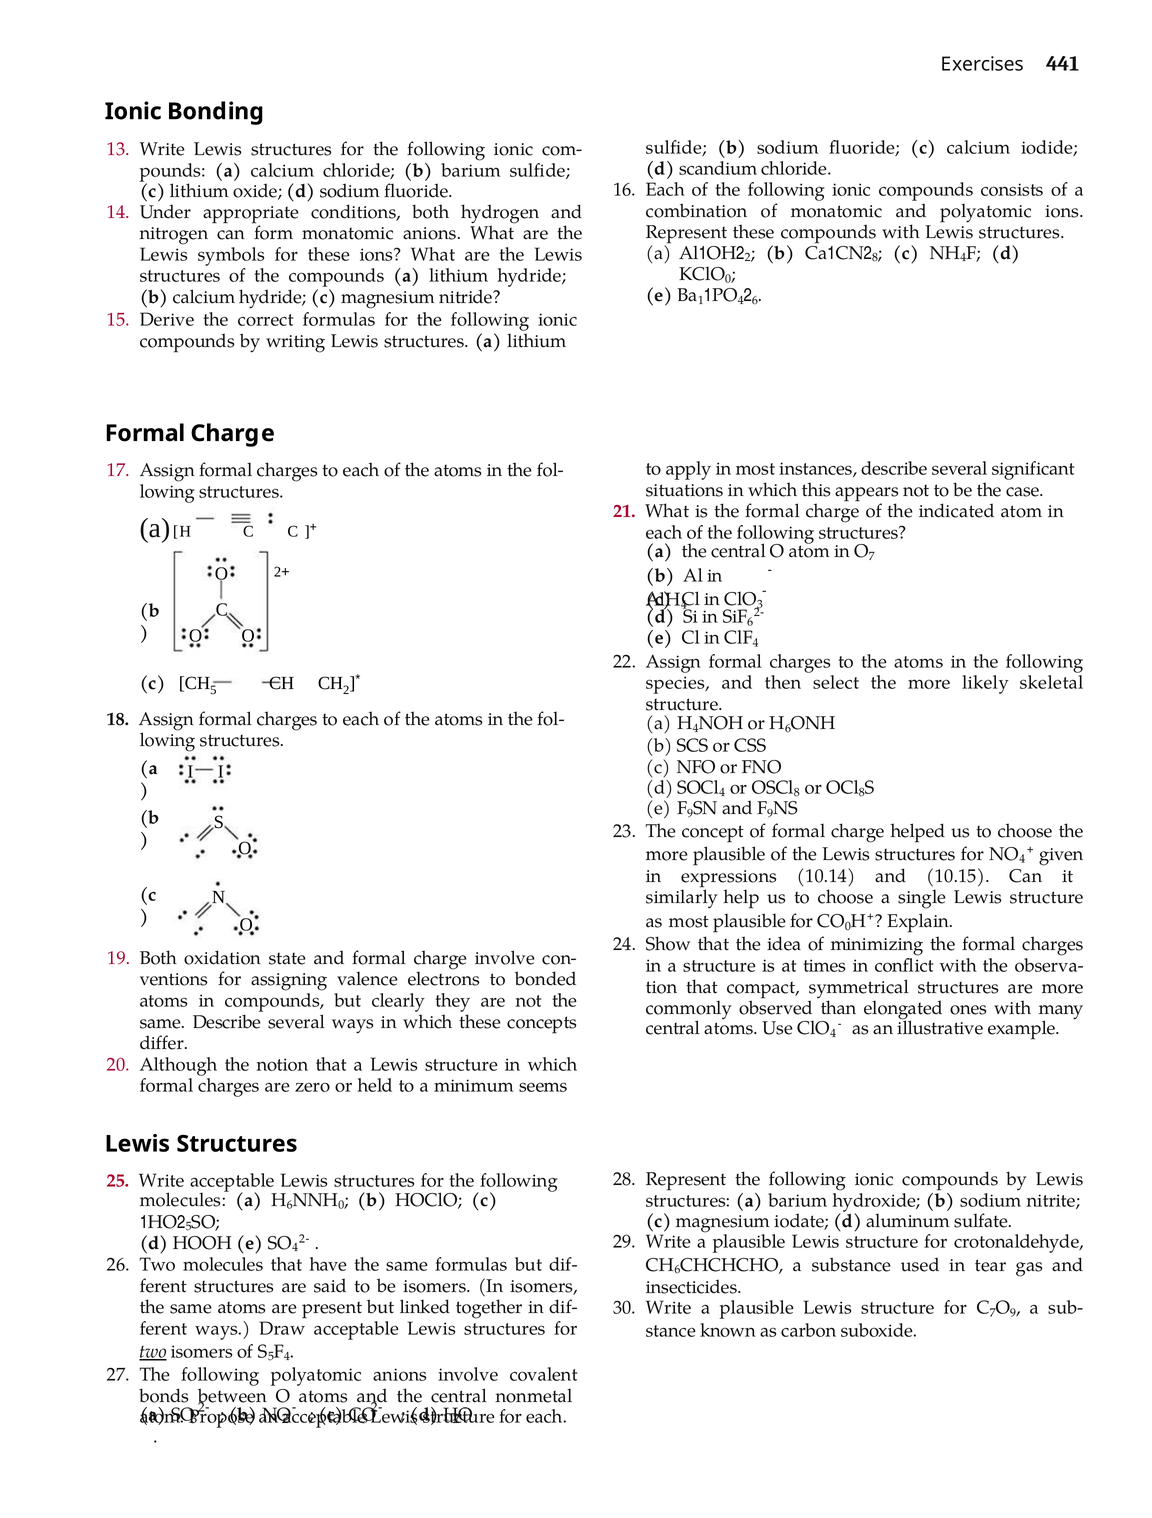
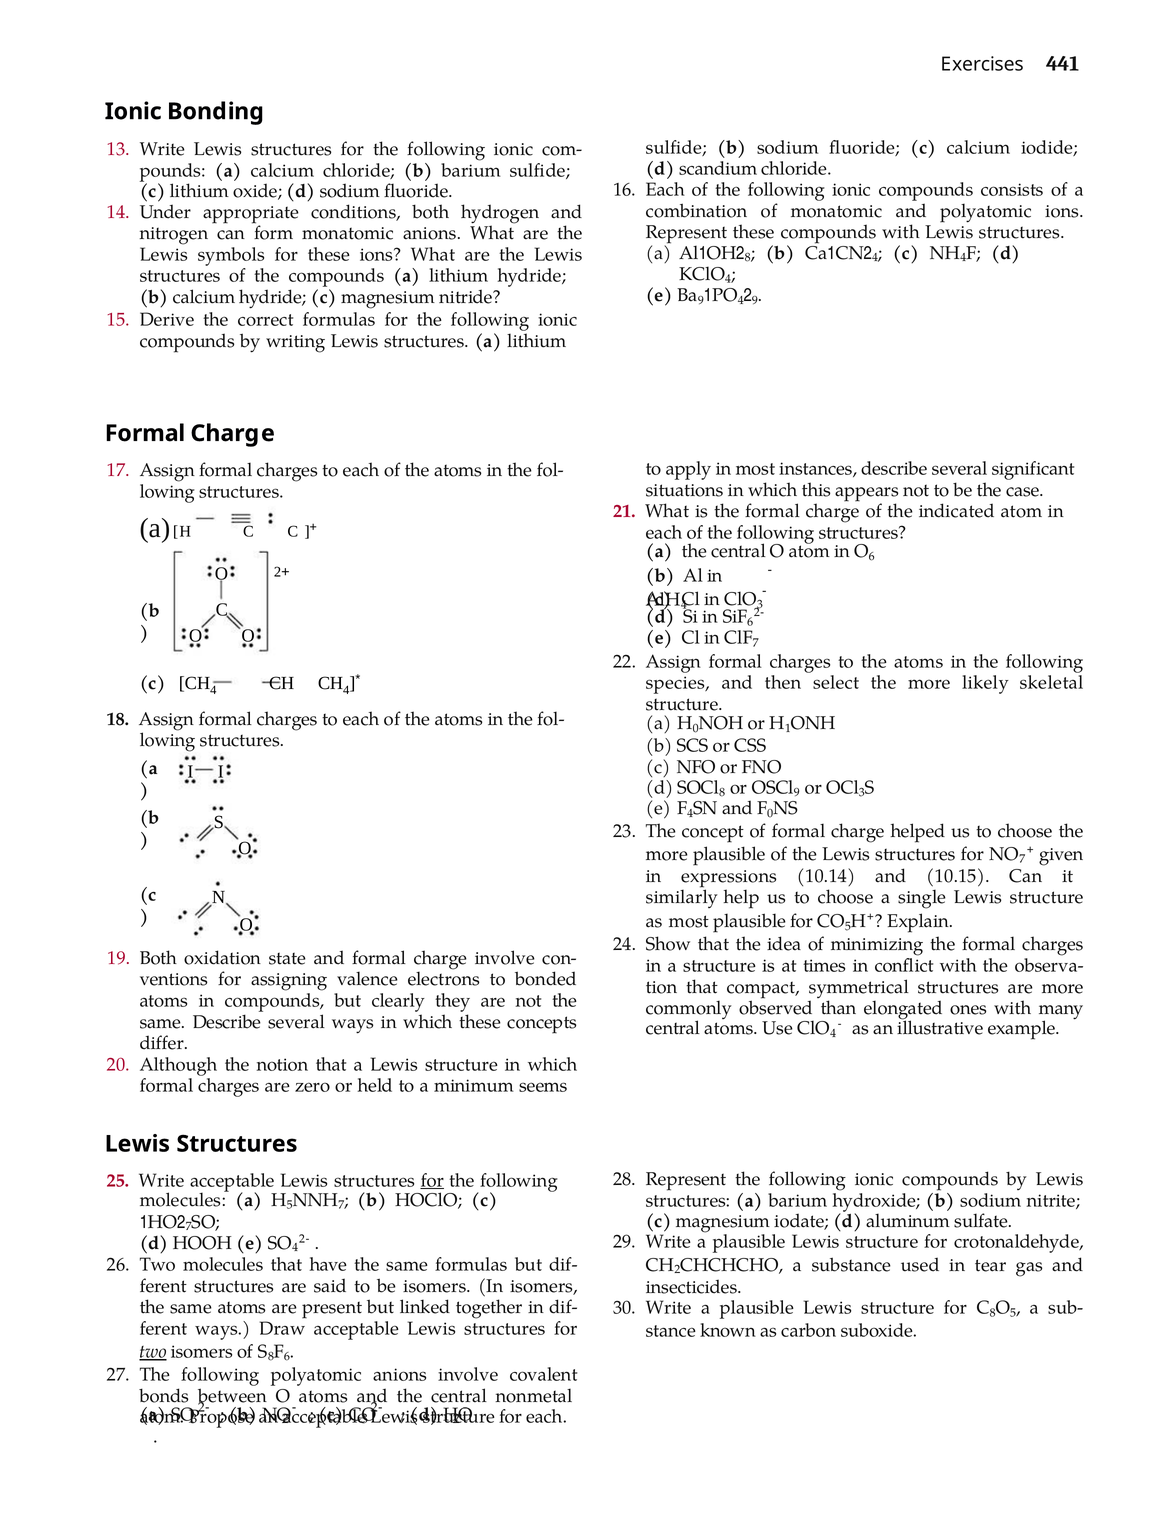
2 at (748, 258): 2 -> 8
8 at (875, 258): 8 -> 4
0 at (728, 279): 0 -> 4
1 at (701, 300): 1 -> 9
2 6: 6 -> 9
O 7: 7 -> 6
4 at (756, 643): 4 -> 7
c CH 5: 5 -> 4
CH CH 2: 2 -> 4
H 4: 4 -> 0
or H 6: 6 -> 1
4 at (722, 793): 4 -> 8
8 at (797, 793): 8 -> 9
8 at (862, 793): 8 -> 3
9 at (690, 814): 9 -> 4
9 at (770, 814): 9 -> 0
NO 4: 4 -> 7
CO 0: 0 -> 5
for at (432, 1181) underline: none -> present
a H 6: 6 -> 5
0 at (341, 1205): 0 -> 7
5 at (189, 1227): 5 -> 7
CH 6: 6 -> 2
C 7: 7 -> 8
O 9: 9 -> 5
S 5: 5 -> 8
4 at (287, 1357): 4 -> 6
